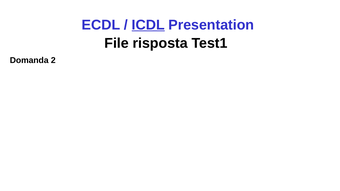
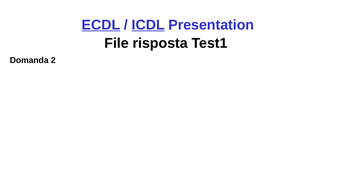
ECDL underline: none -> present
